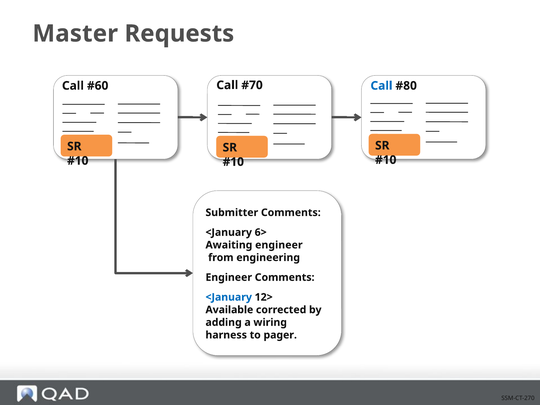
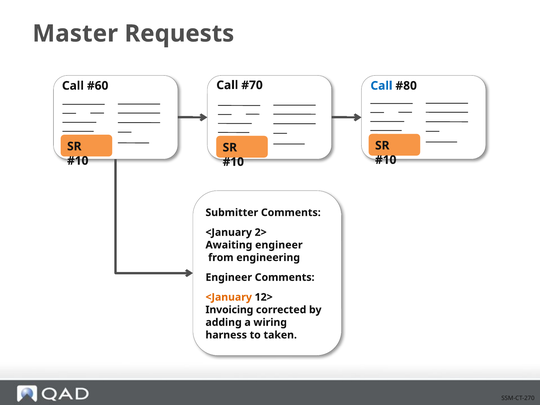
6>: 6> -> 2>
<January at (229, 297) colour: blue -> orange
Available: Available -> Invoicing
pager: pager -> taken
